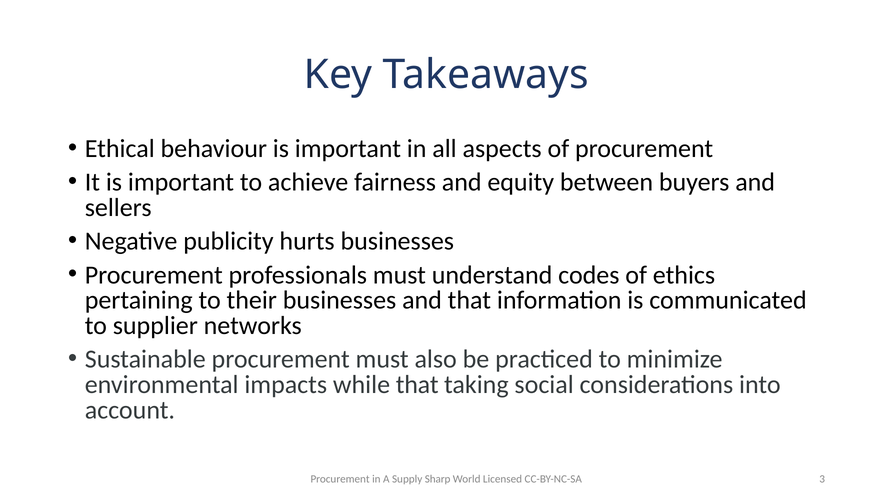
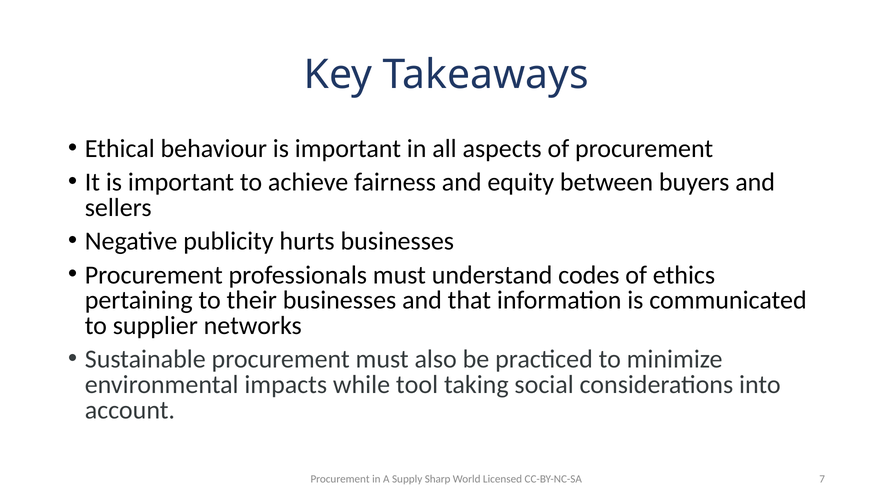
while that: that -> tool
3: 3 -> 7
